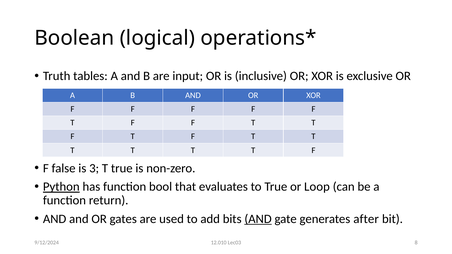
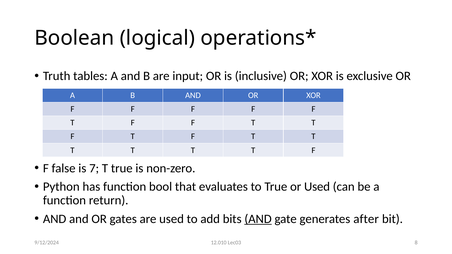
3: 3 -> 7
Python underline: present -> none
or Loop: Loop -> Used
